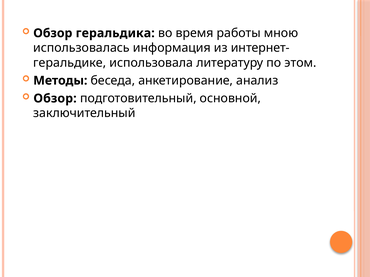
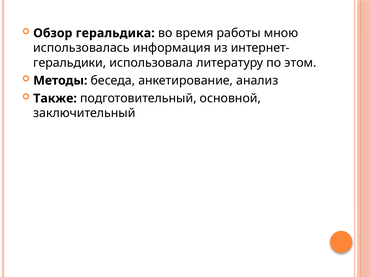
геральдике: геральдике -> геральдики
Обзор at (55, 99): Обзор -> Также
